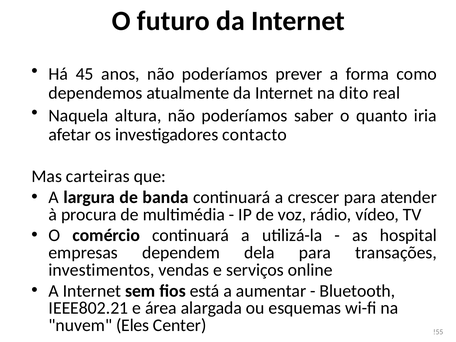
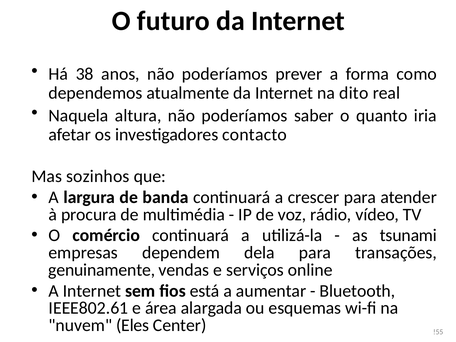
45: 45 -> 38
carteiras: carteiras -> sozinhos
hospital: hospital -> tsunami
investimentos: investimentos -> genuinamente
IEEE802.21: IEEE802.21 -> IEEE802.61
